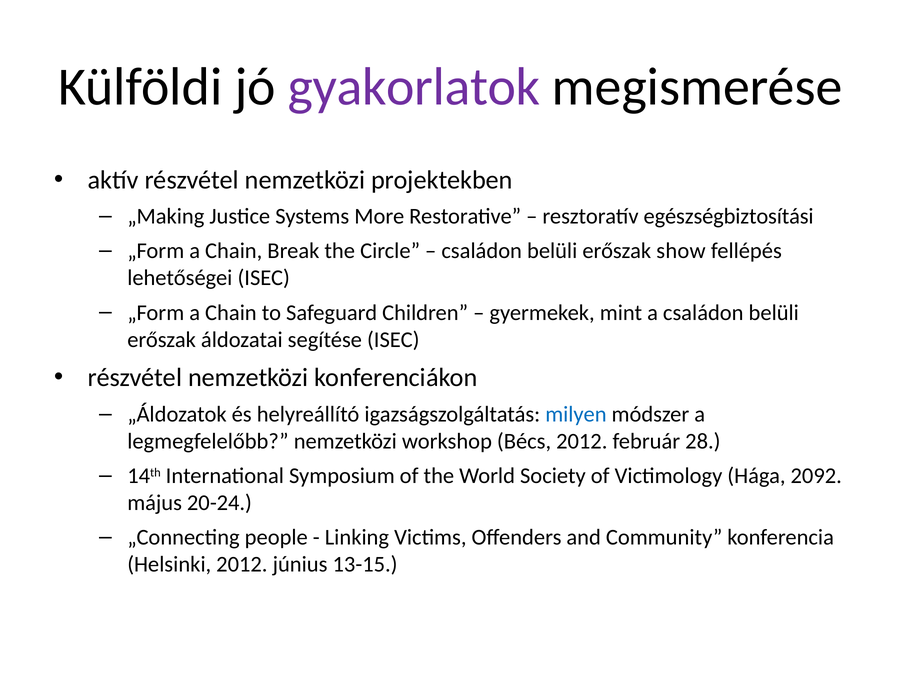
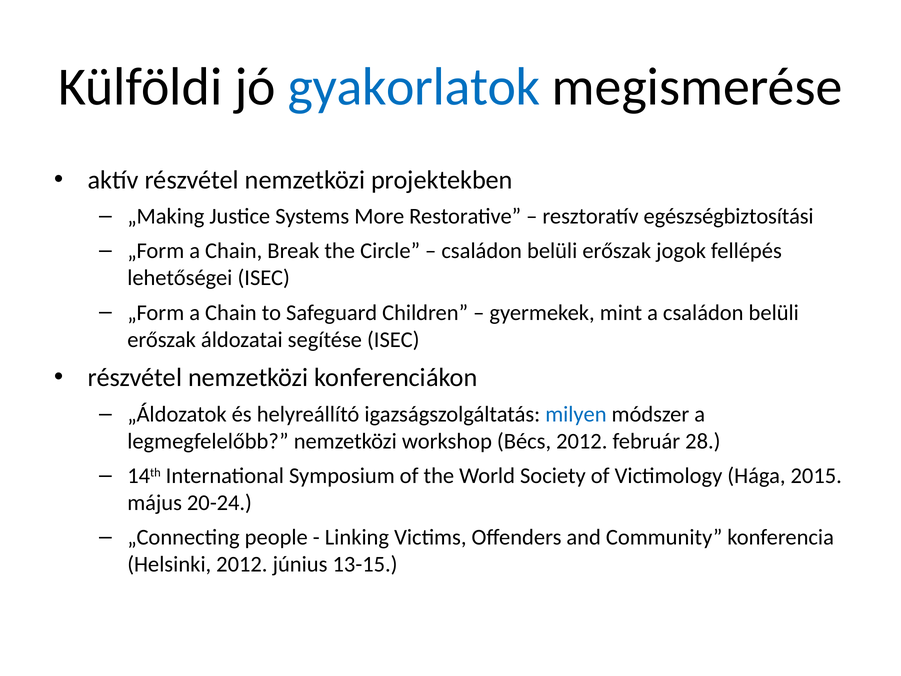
gyakorlatok colour: purple -> blue
show: show -> jogok
2092: 2092 -> 2015
